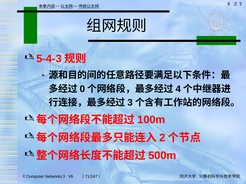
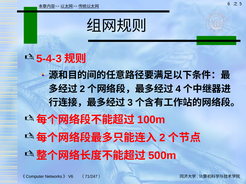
0 at (82, 89): 0 -> 2
